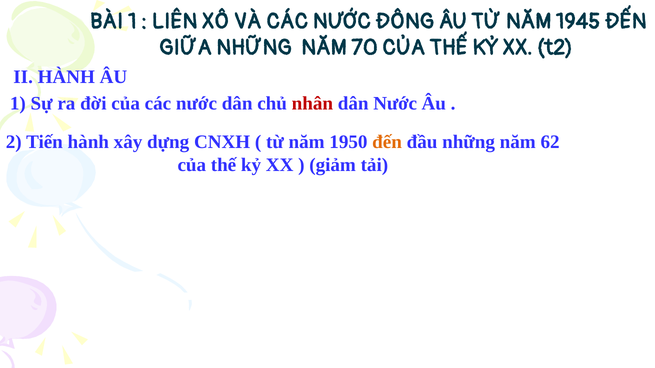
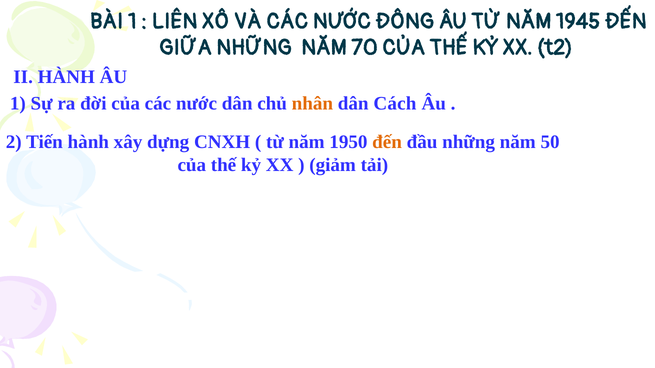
nhân colour: red -> orange
dân Nước: Nước -> Cách
62: 62 -> 50
